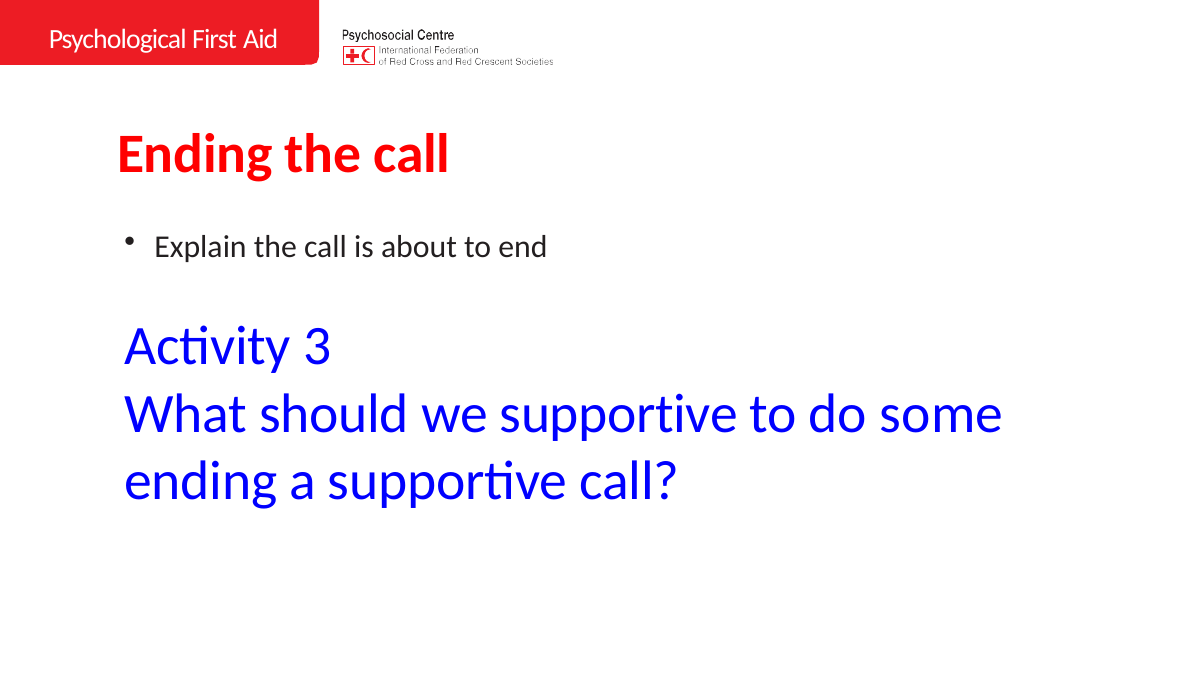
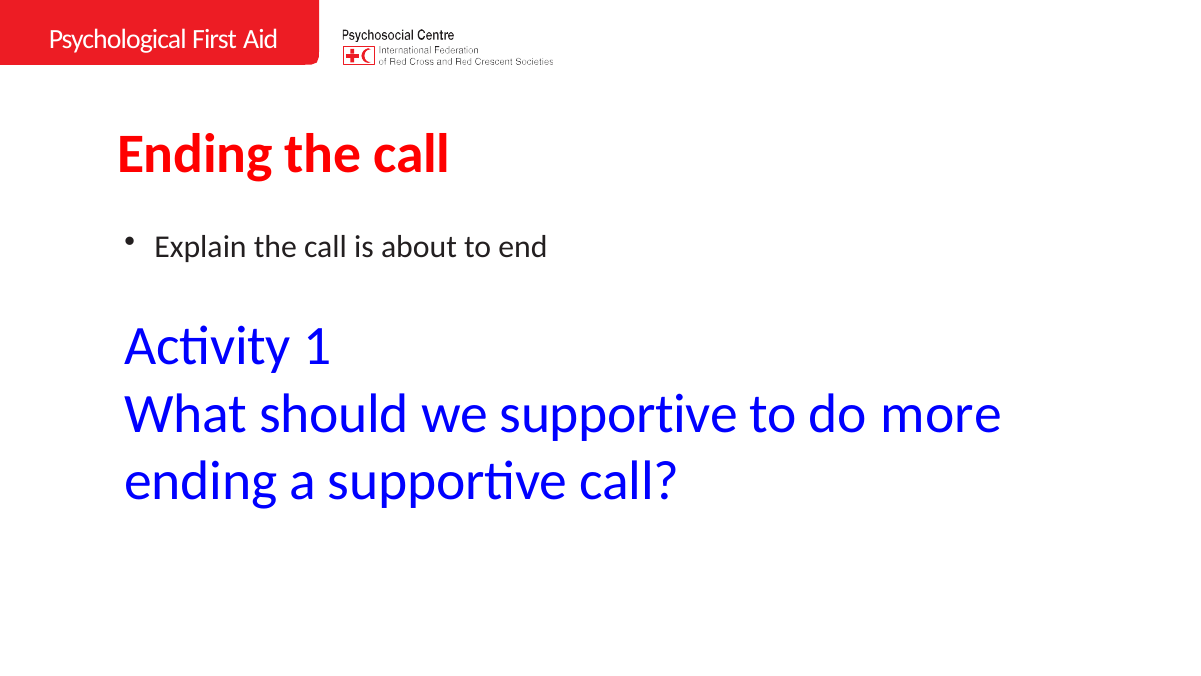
3: 3 -> 1
some: some -> more
